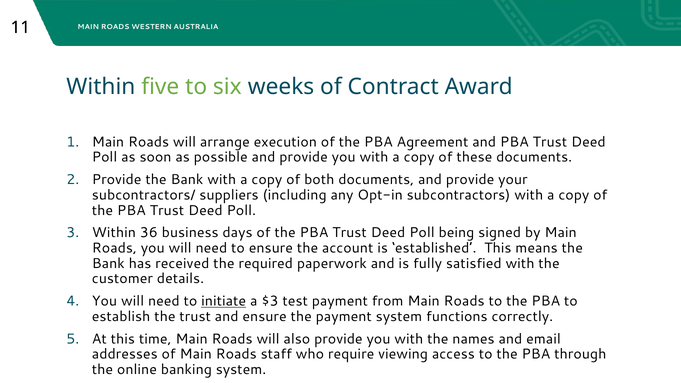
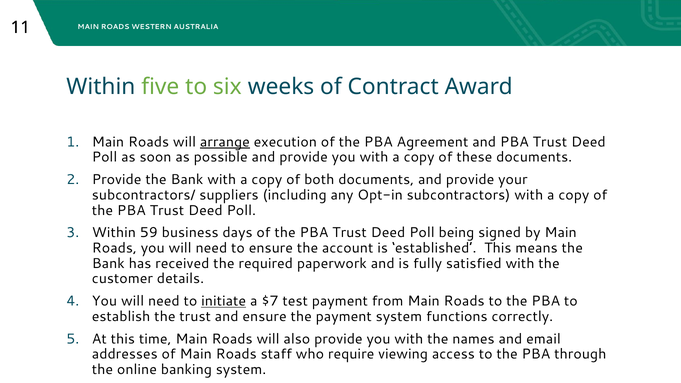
arrange underline: none -> present
36: 36 -> 59
$3: $3 -> $7
